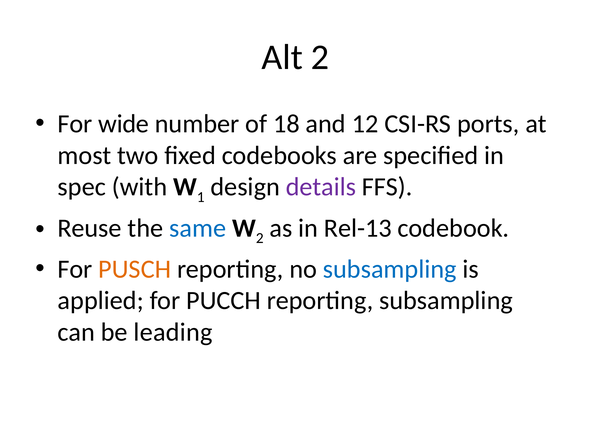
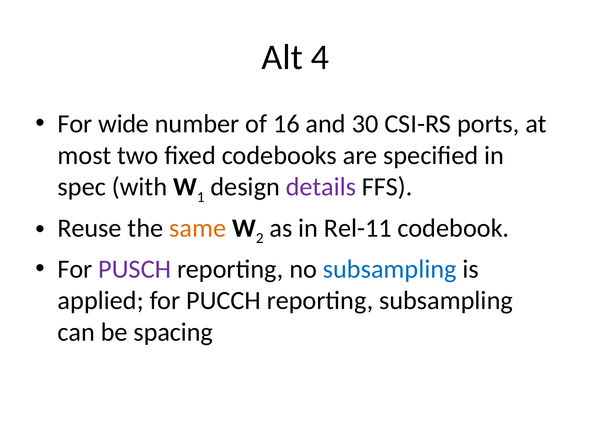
Alt 2: 2 -> 4
18: 18 -> 16
12: 12 -> 30
same colour: blue -> orange
Rel-13: Rel-13 -> Rel-11
PUSCH colour: orange -> purple
leading: leading -> spacing
